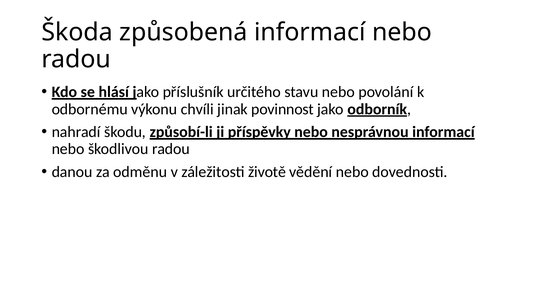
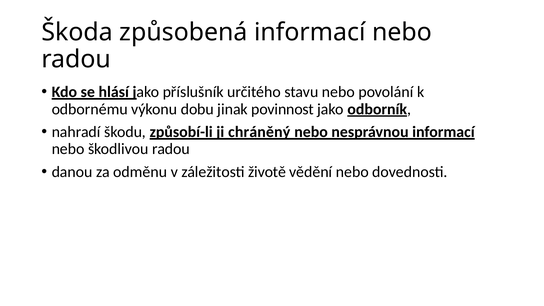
chvíli: chvíli -> dobu
příspěvky: příspěvky -> chráněný
